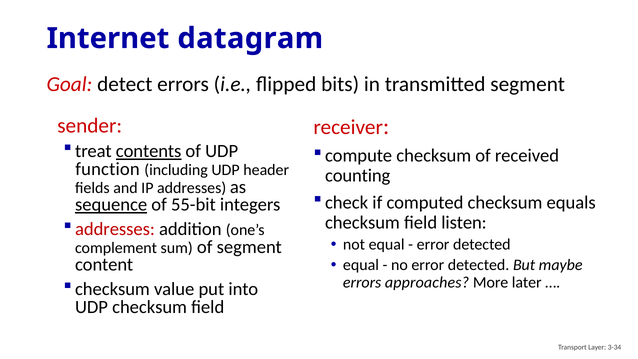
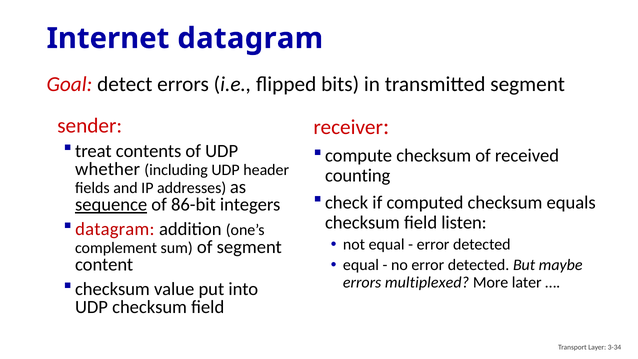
contents underline: present -> none
function: function -> whether
55-bit: 55-bit -> 86-bit
addresses at (115, 229): addresses -> datagram
approaches: approaches -> multiplexed
